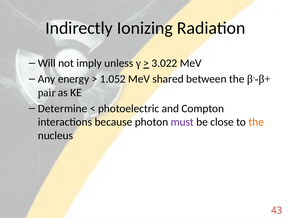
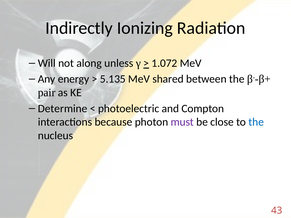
imply: imply -> along
3.022: 3.022 -> 1.072
1.052: 1.052 -> 5.135
the at (256, 122) colour: orange -> blue
